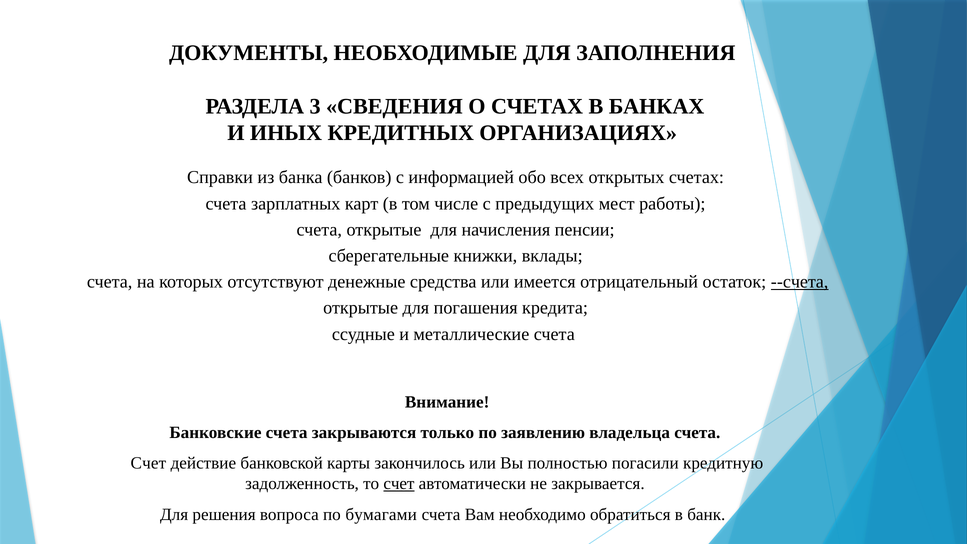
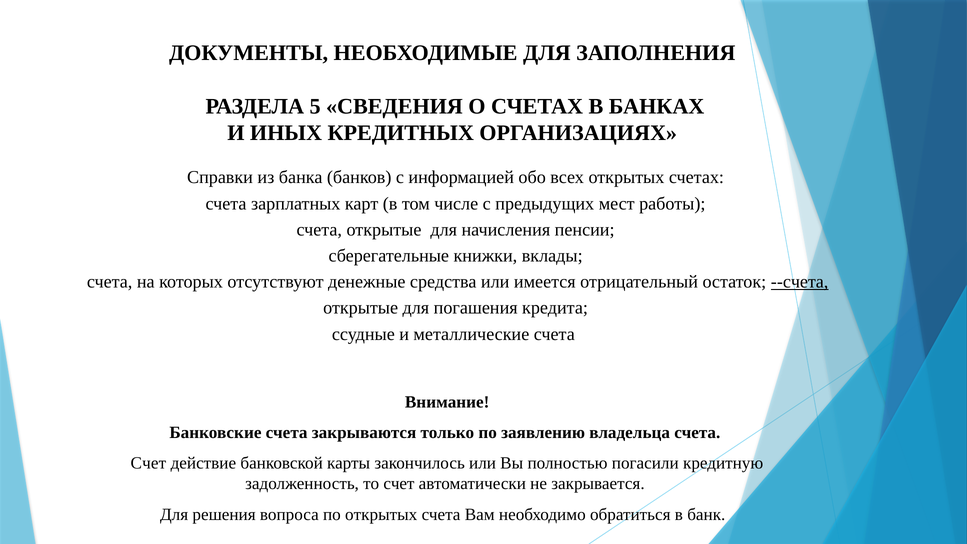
3: 3 -> 5
счет at (399, 484) underline: present -> none
по бумагами: бумагами -> открытых
